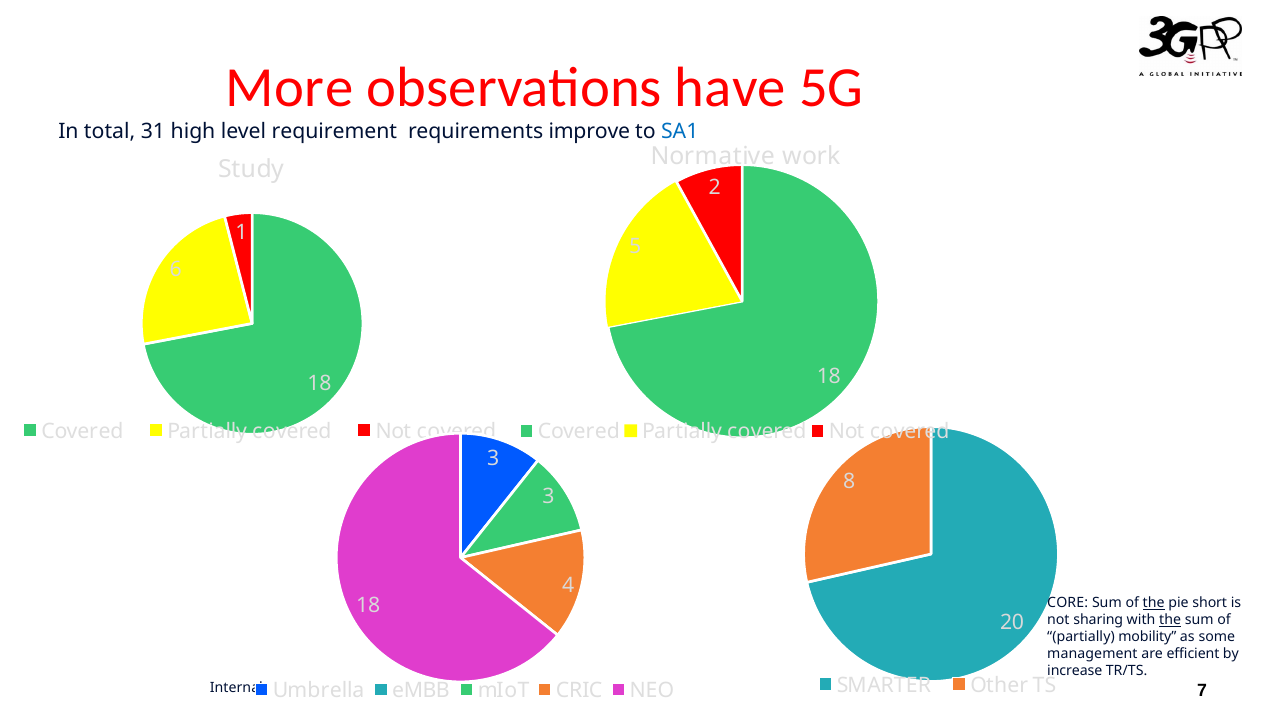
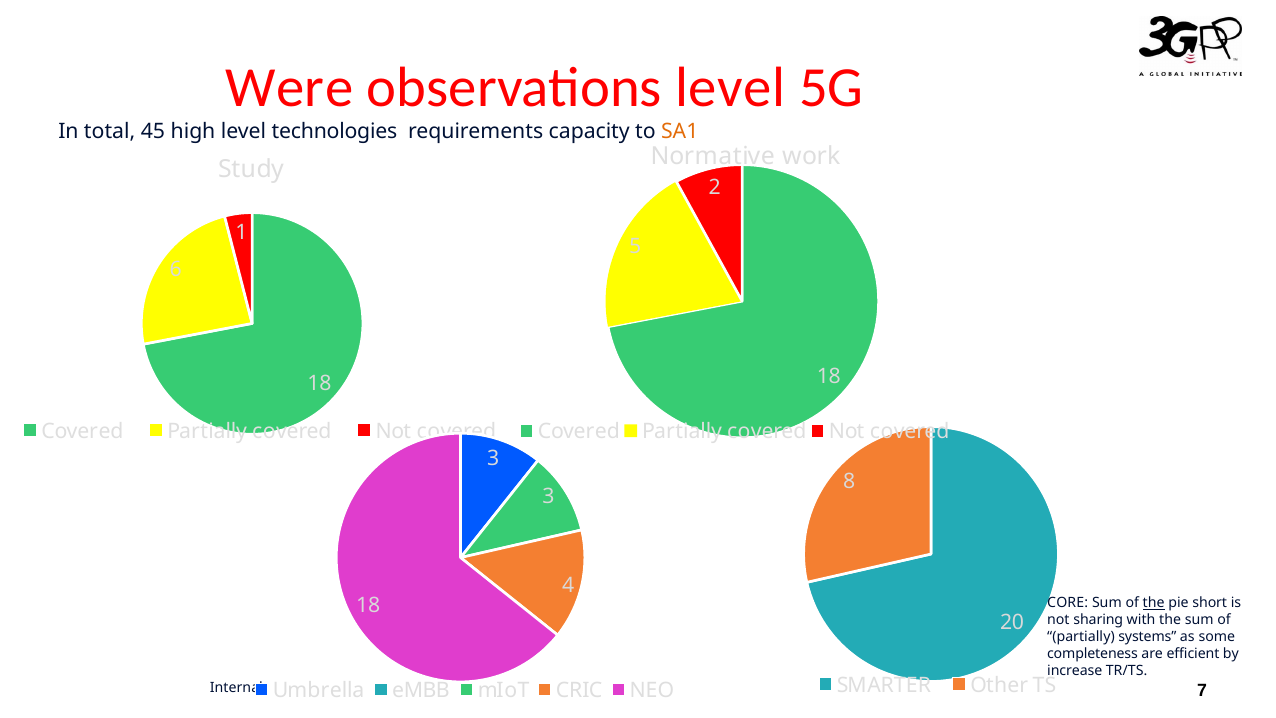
More: More -> Were
observations have: have -> level
31: 31 -> 45
requirement: requirement -> technologies
improve: improve -> capacity
SA1 colour: blue -> orange
the at (1170, 620) underline: present -> none
mobility: mobility -> systems
management: management -> completeness
